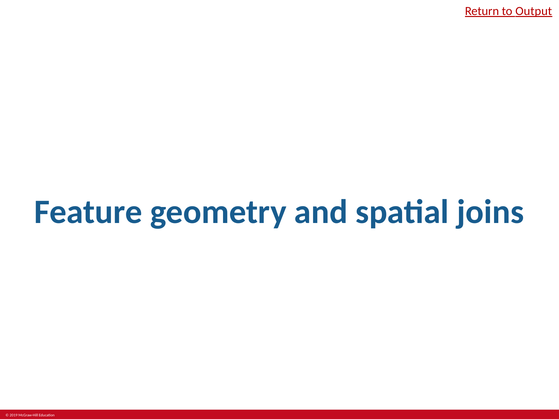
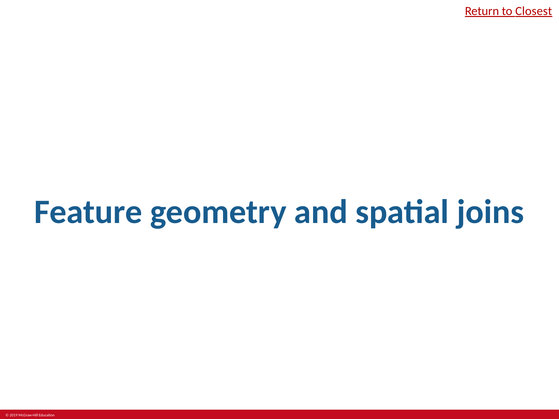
Output: Output -> Closest
